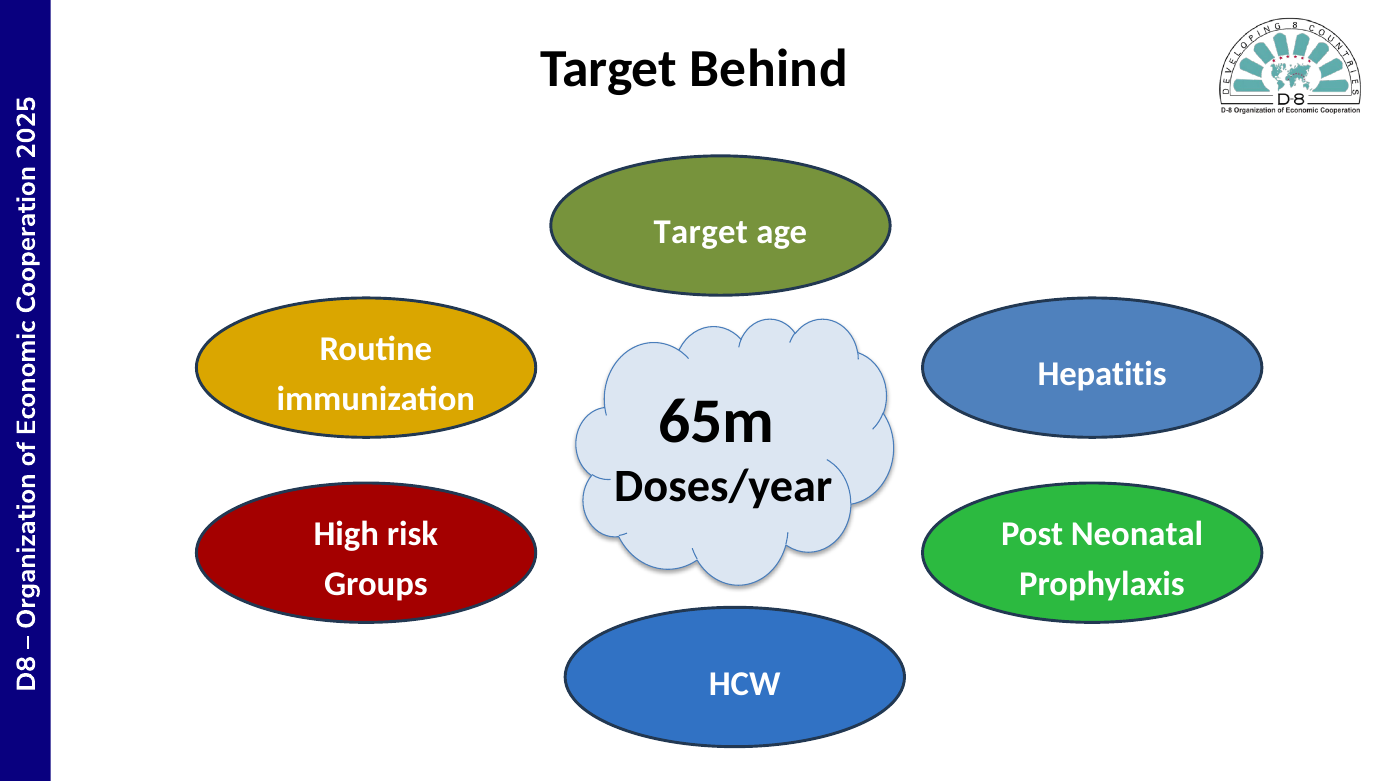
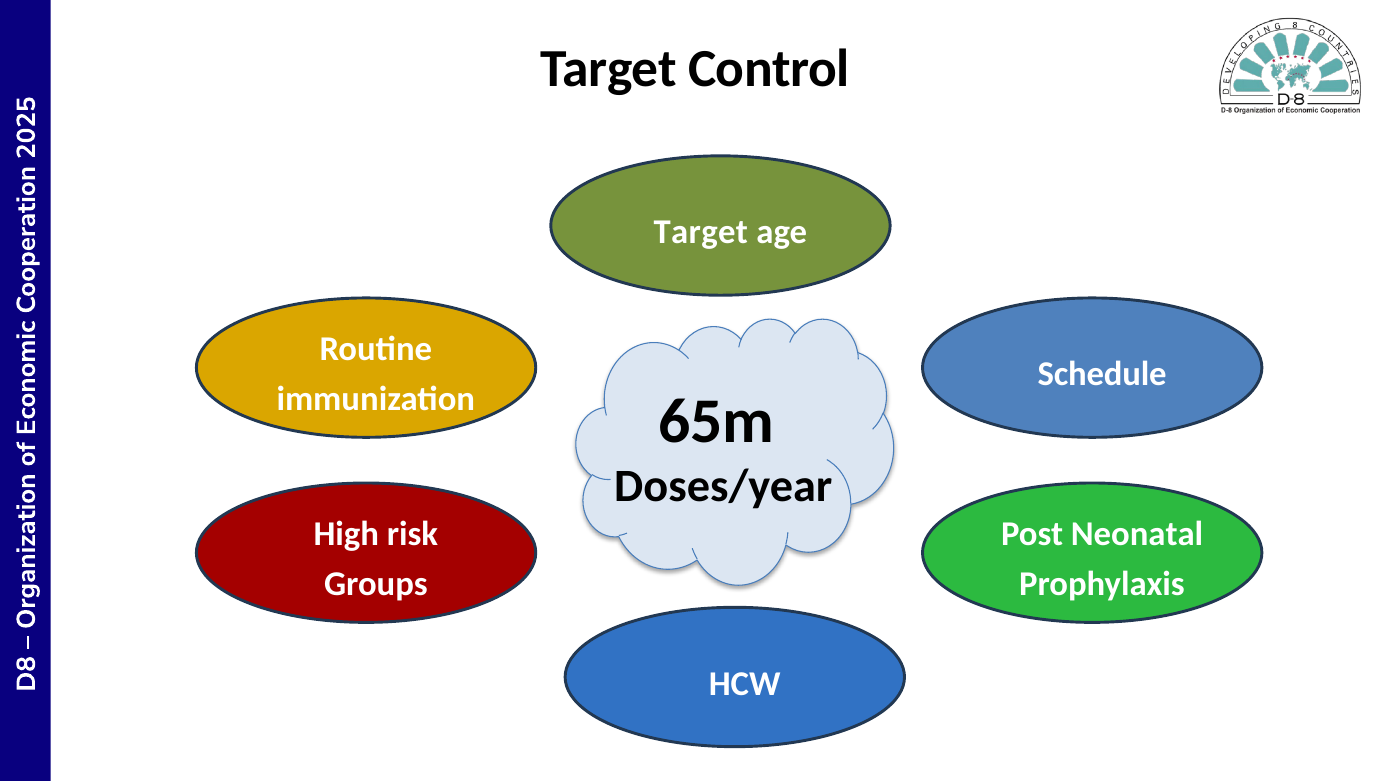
Behind: Behind -> Control
Hepatitis: Hepatitis -> Schedule
